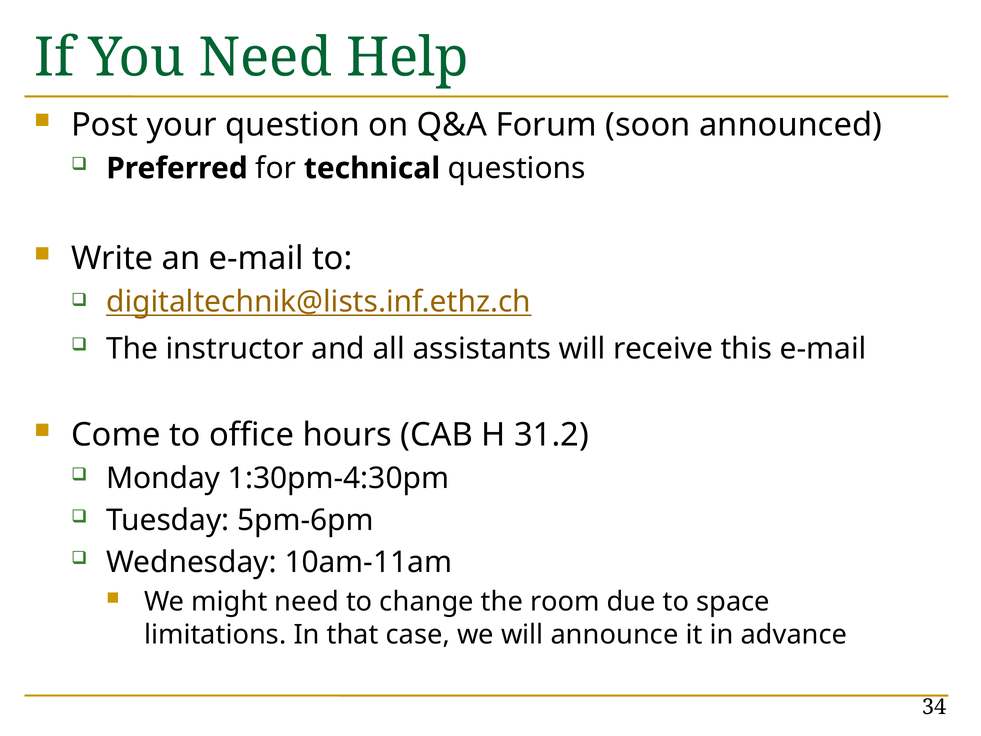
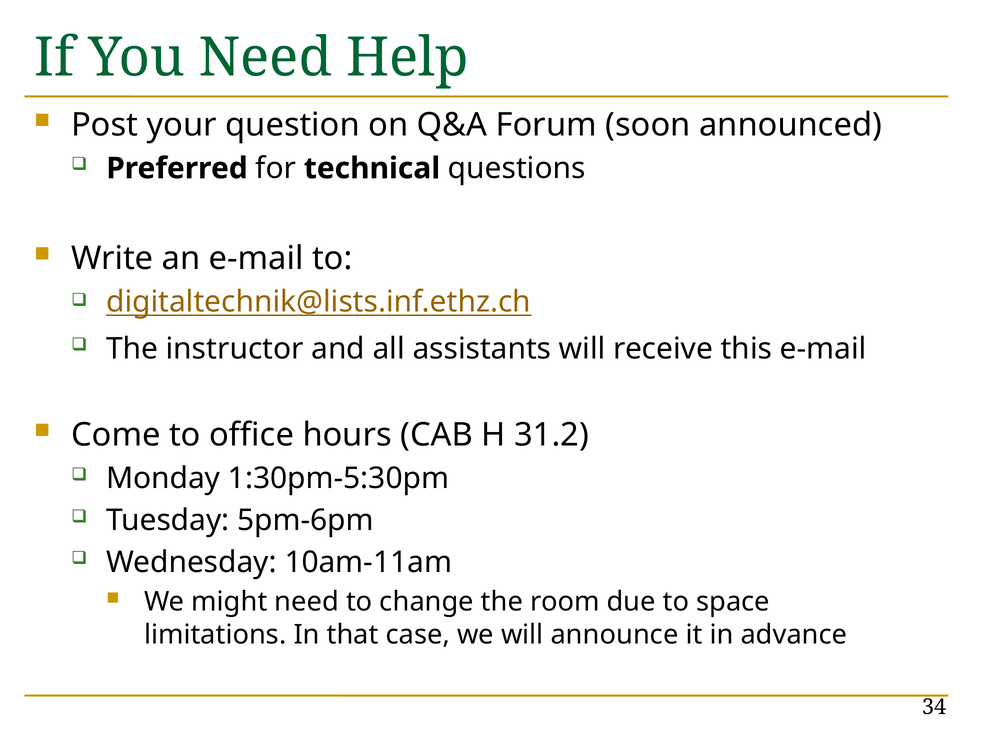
1:30pm-4:30pm: 1:30pm-4:30pm -> 1:30pm-5:30pm
